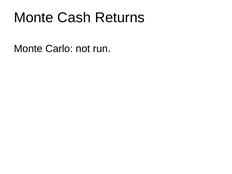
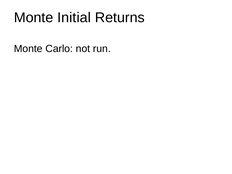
Cash: Cash -> Initial
